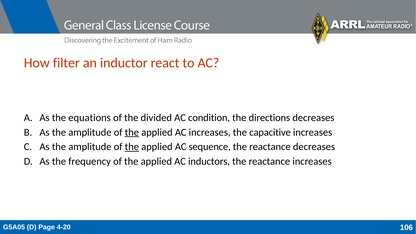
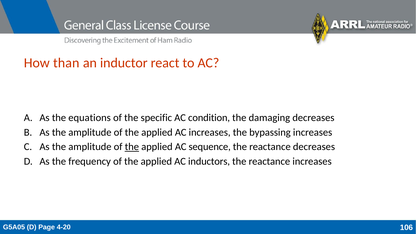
filter: filter -> than
divided: divided -> specific
directions: directions -> damaging
the at (132, 132) underline: present -> none
capacitive: capacitive -> bypassing
